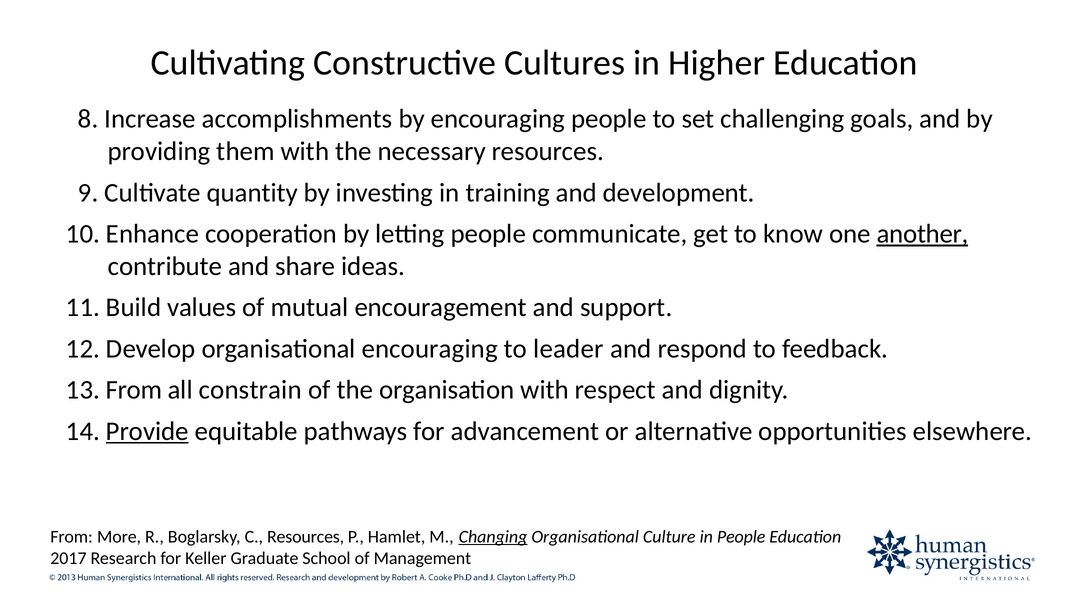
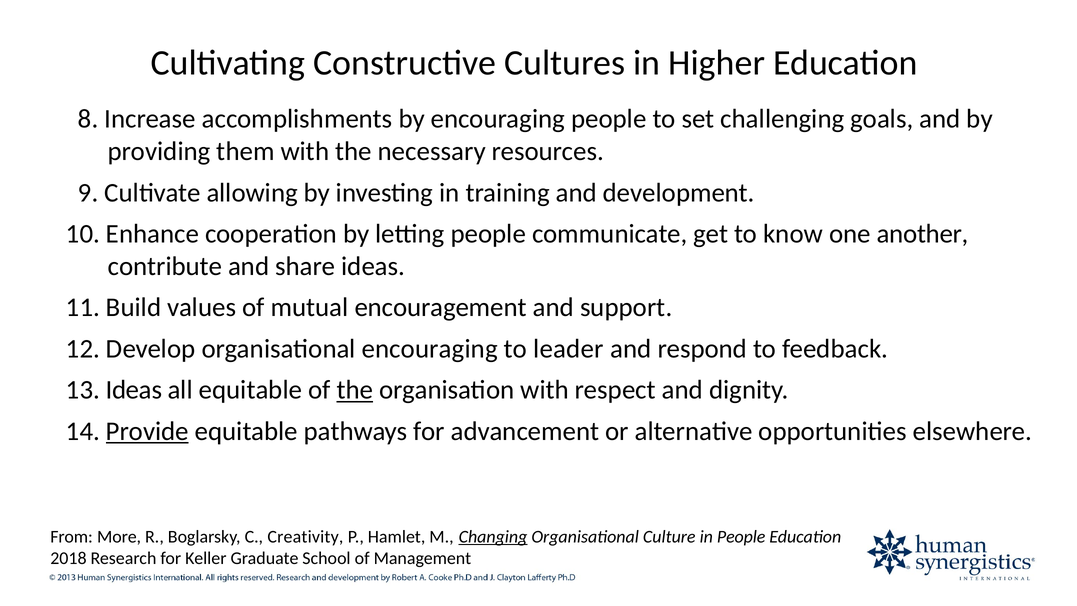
quantity: quantity -> allowing
another underline: present -> none
13 From: From -> Ideas
all constrain: constrain -> equitable
the at (355, 390) underline: none -> present
C Resources: Resources -> Creativity
2017: 2017 -> 2018
